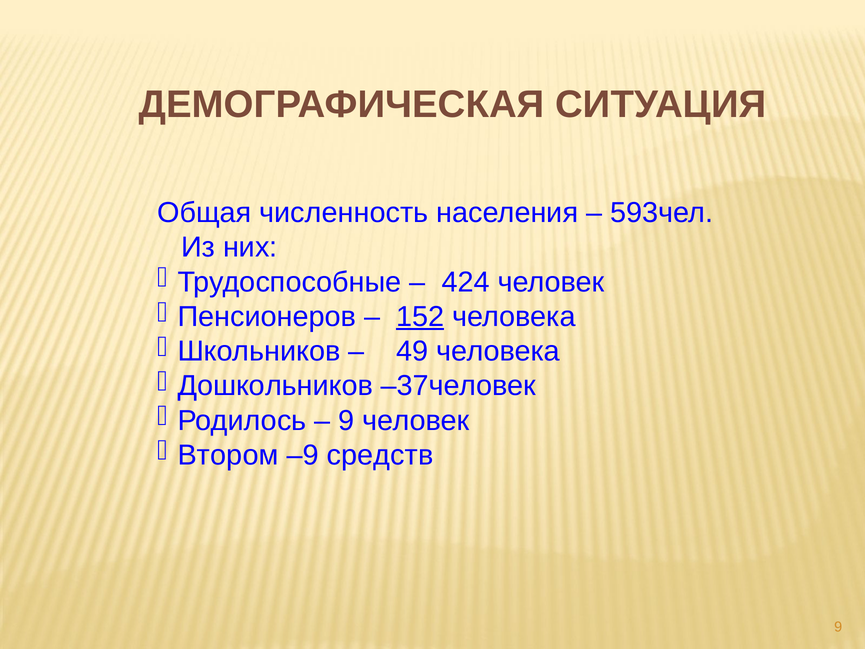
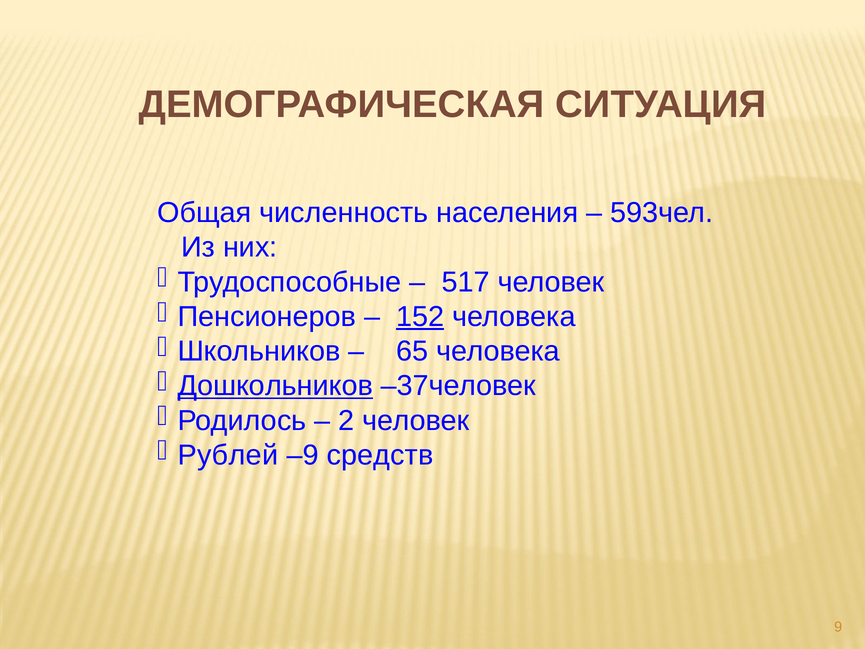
424: 424 -> 517
49: 49 -> 65
Дошкольников underline: none -> present
9 at (346, 420): 9 -> 2
Втором: Втором -> Рублей
